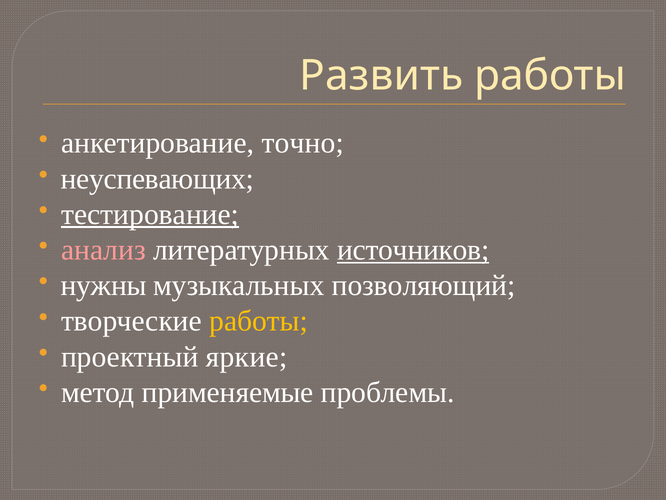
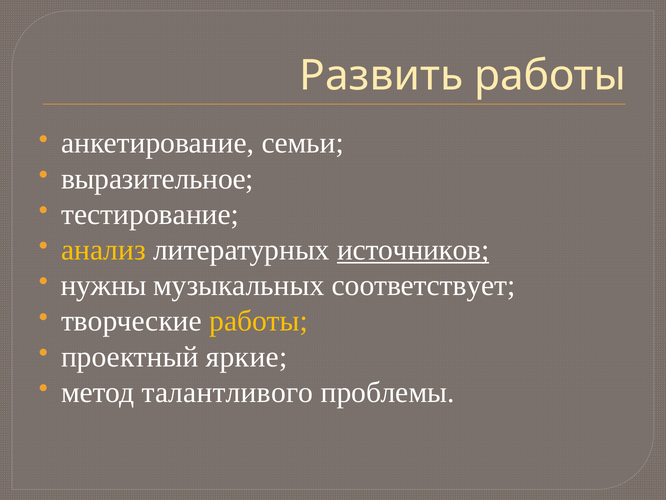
точно: точно -> семьи
неуспевающих: неуспевающих -> выразительное
тестирование underline: present -> none
анализ colour: pink -> yellow
позволяющий: позволяющий -> соответствует
применяемые: применяемые -> талантливого
